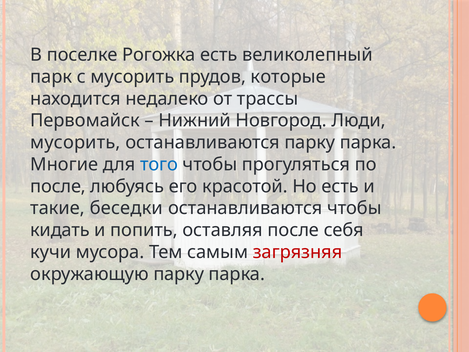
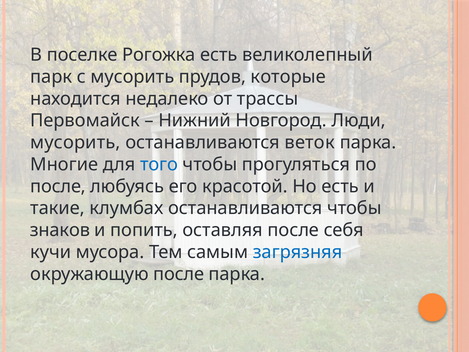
останавливаются парку: парку -> веток
беседки: беседки -> клумбах
кидать: кидать -> знаков
загрязняя colour: red -> blue
окружающую парку: парку -> после
